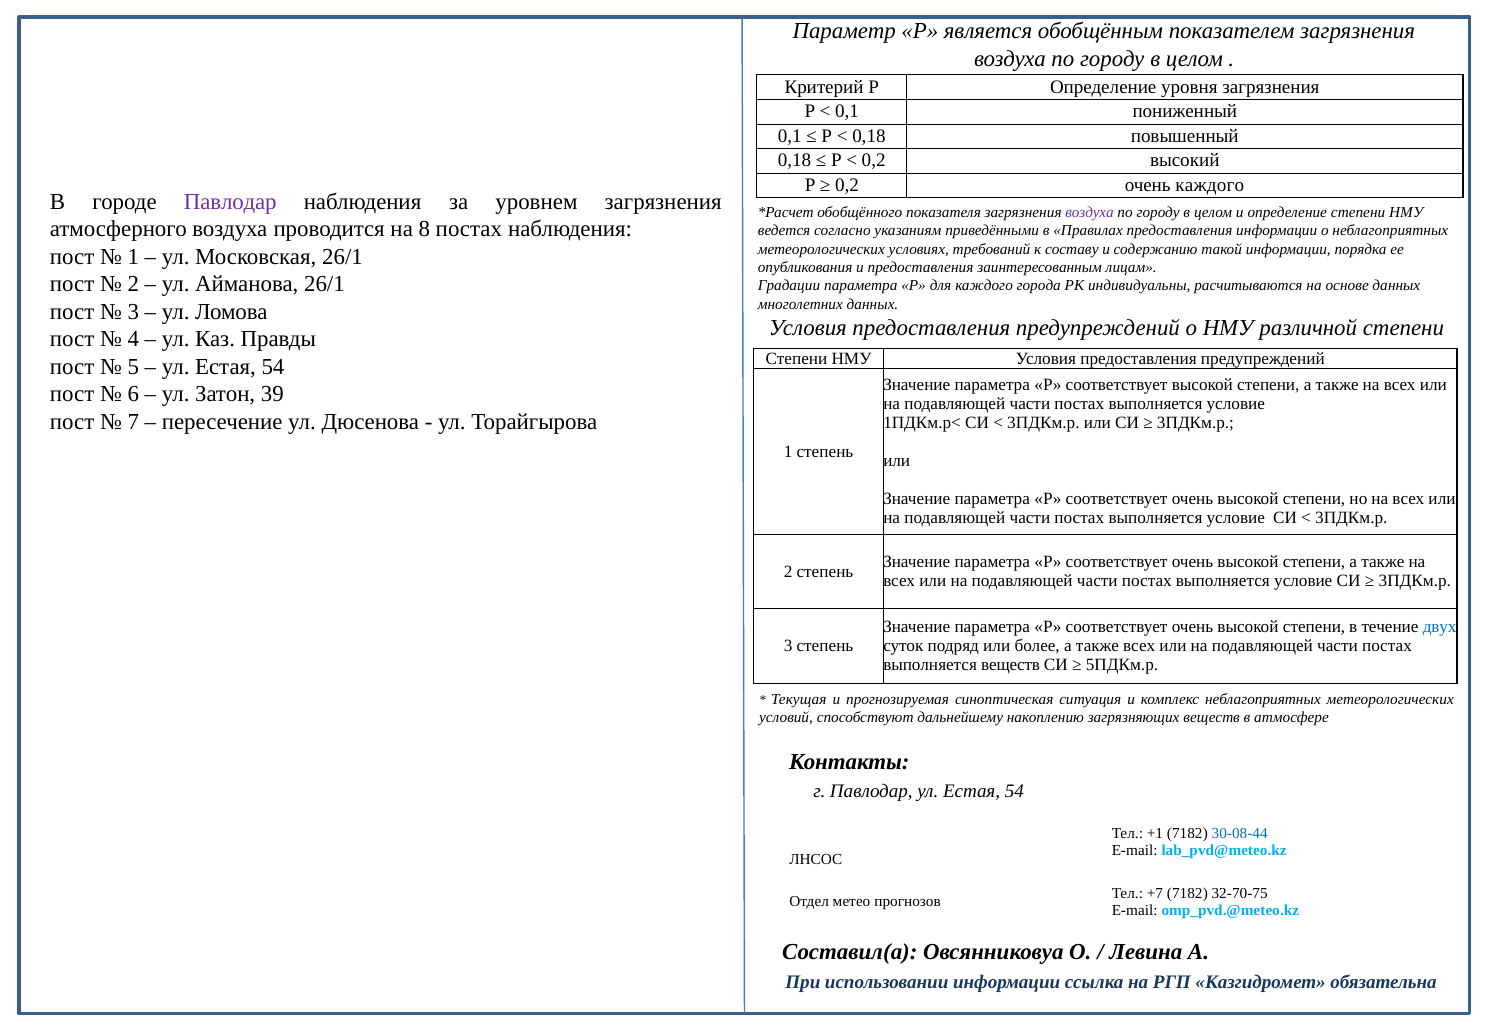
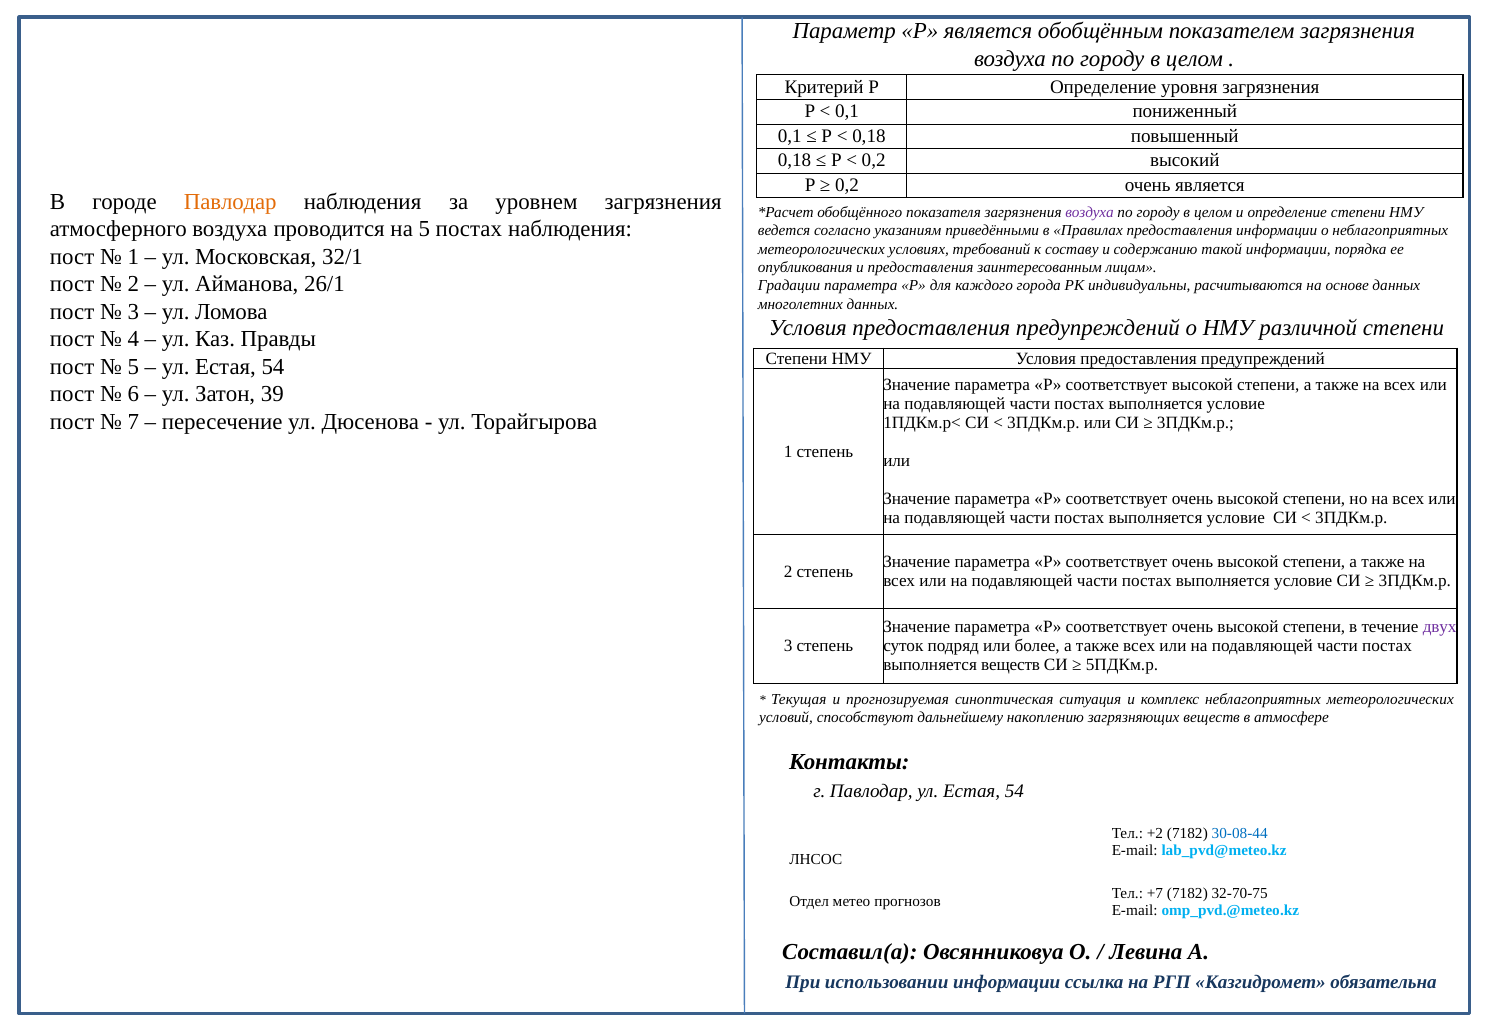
очень каждого: каждого -> является
Павлодар at (230, 202) colour: purple -> orange
на 8: 8 -> 5
Московская 26/1: 26/1 -> 32/1
двух colour: blue -> purple
+1: +1 -> +2
